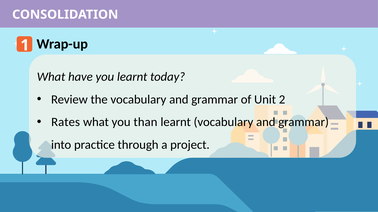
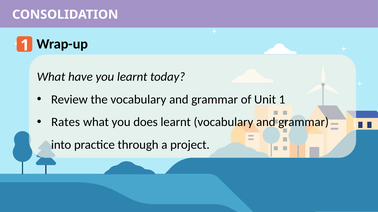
Unit 2: 2 -> 1
than: than -> does
